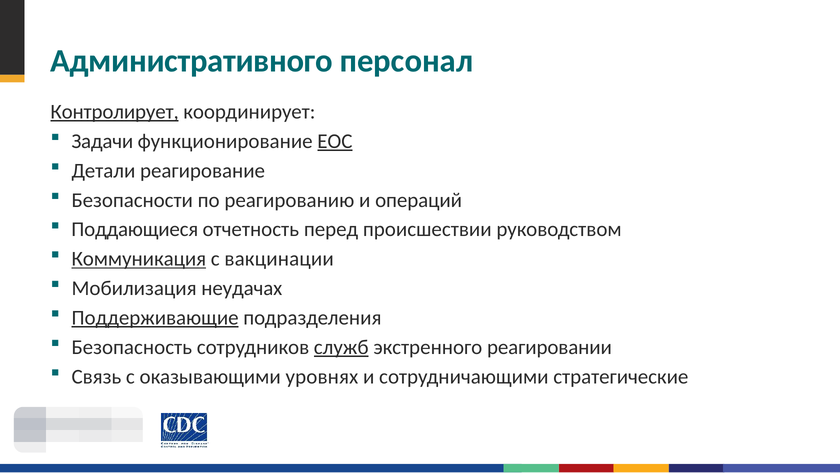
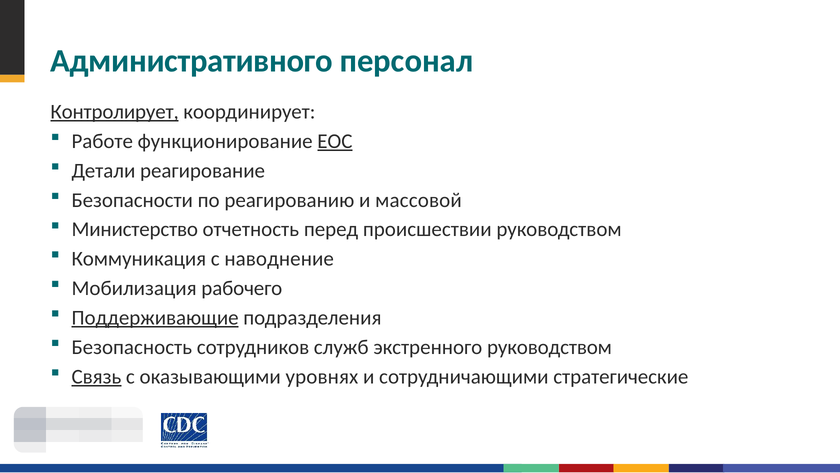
Задачи: Задачи -> Работе
операций: операций -> массовой
Поддающиеся: Поддающиеся -> Министерство
Коммуникация underline: present -> none
вакцинации: вакцинации -> наводнение
неудачах: неудачах -> рабочего
служб underline: present -> none
экстренного реагировании: реагировании -> руководством
Связь underline: none -> present
